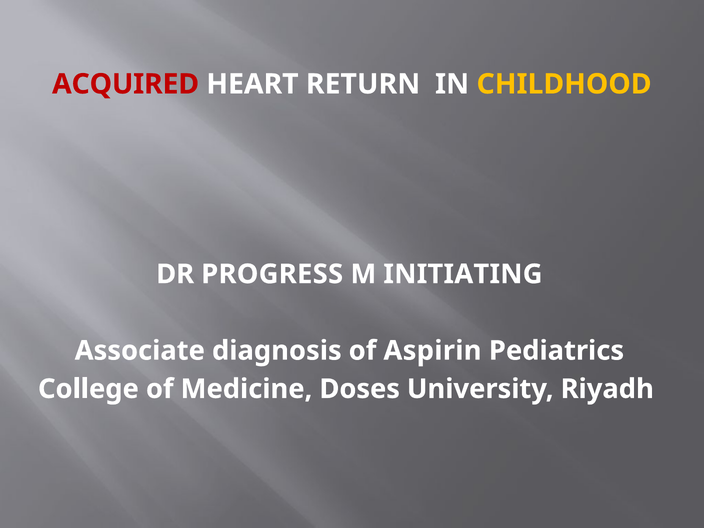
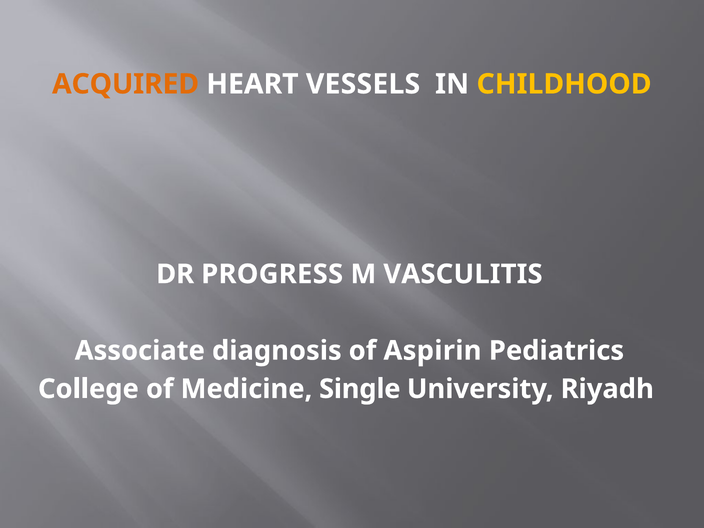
ACQUIRED colour: red -> orange
RETURN: RETURN -> VESSELS
INITIATING: INITIATING -> VASCULITIS
Doses: Doses -> Single
